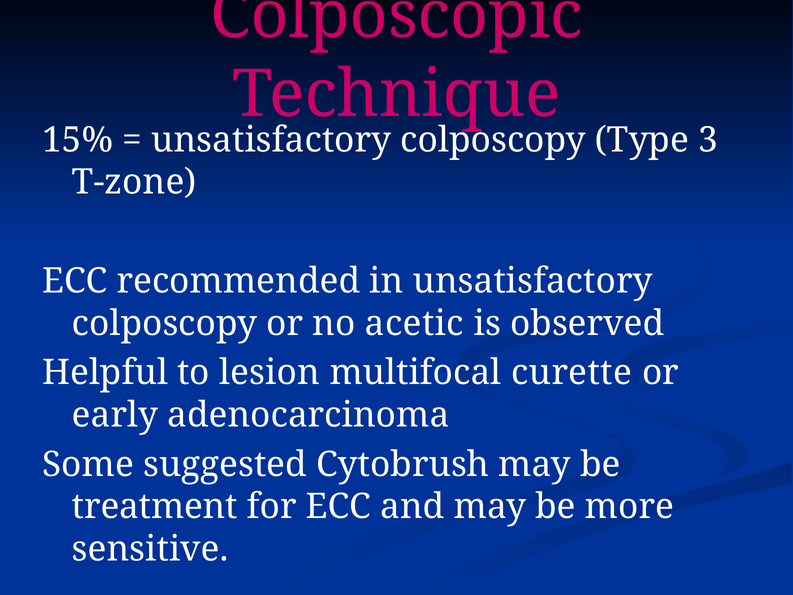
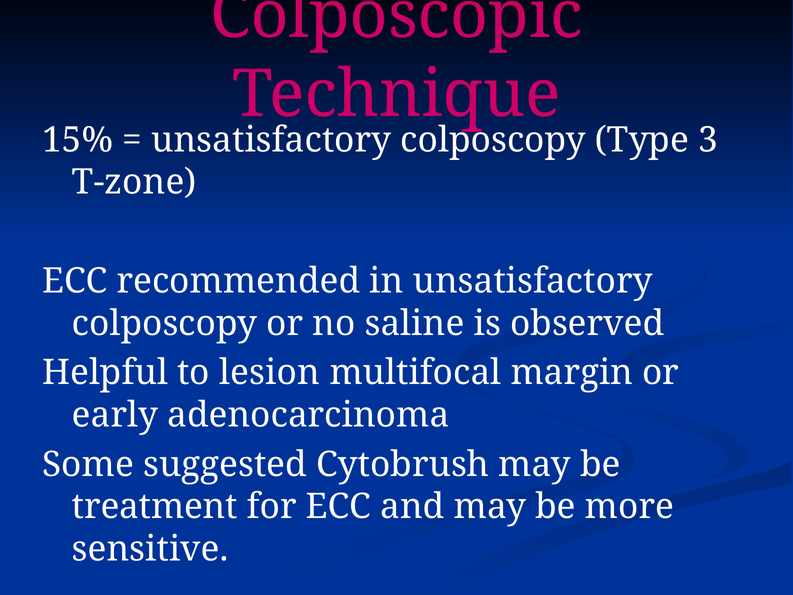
acetic: acetic -> saline
curette: curette -> margin
